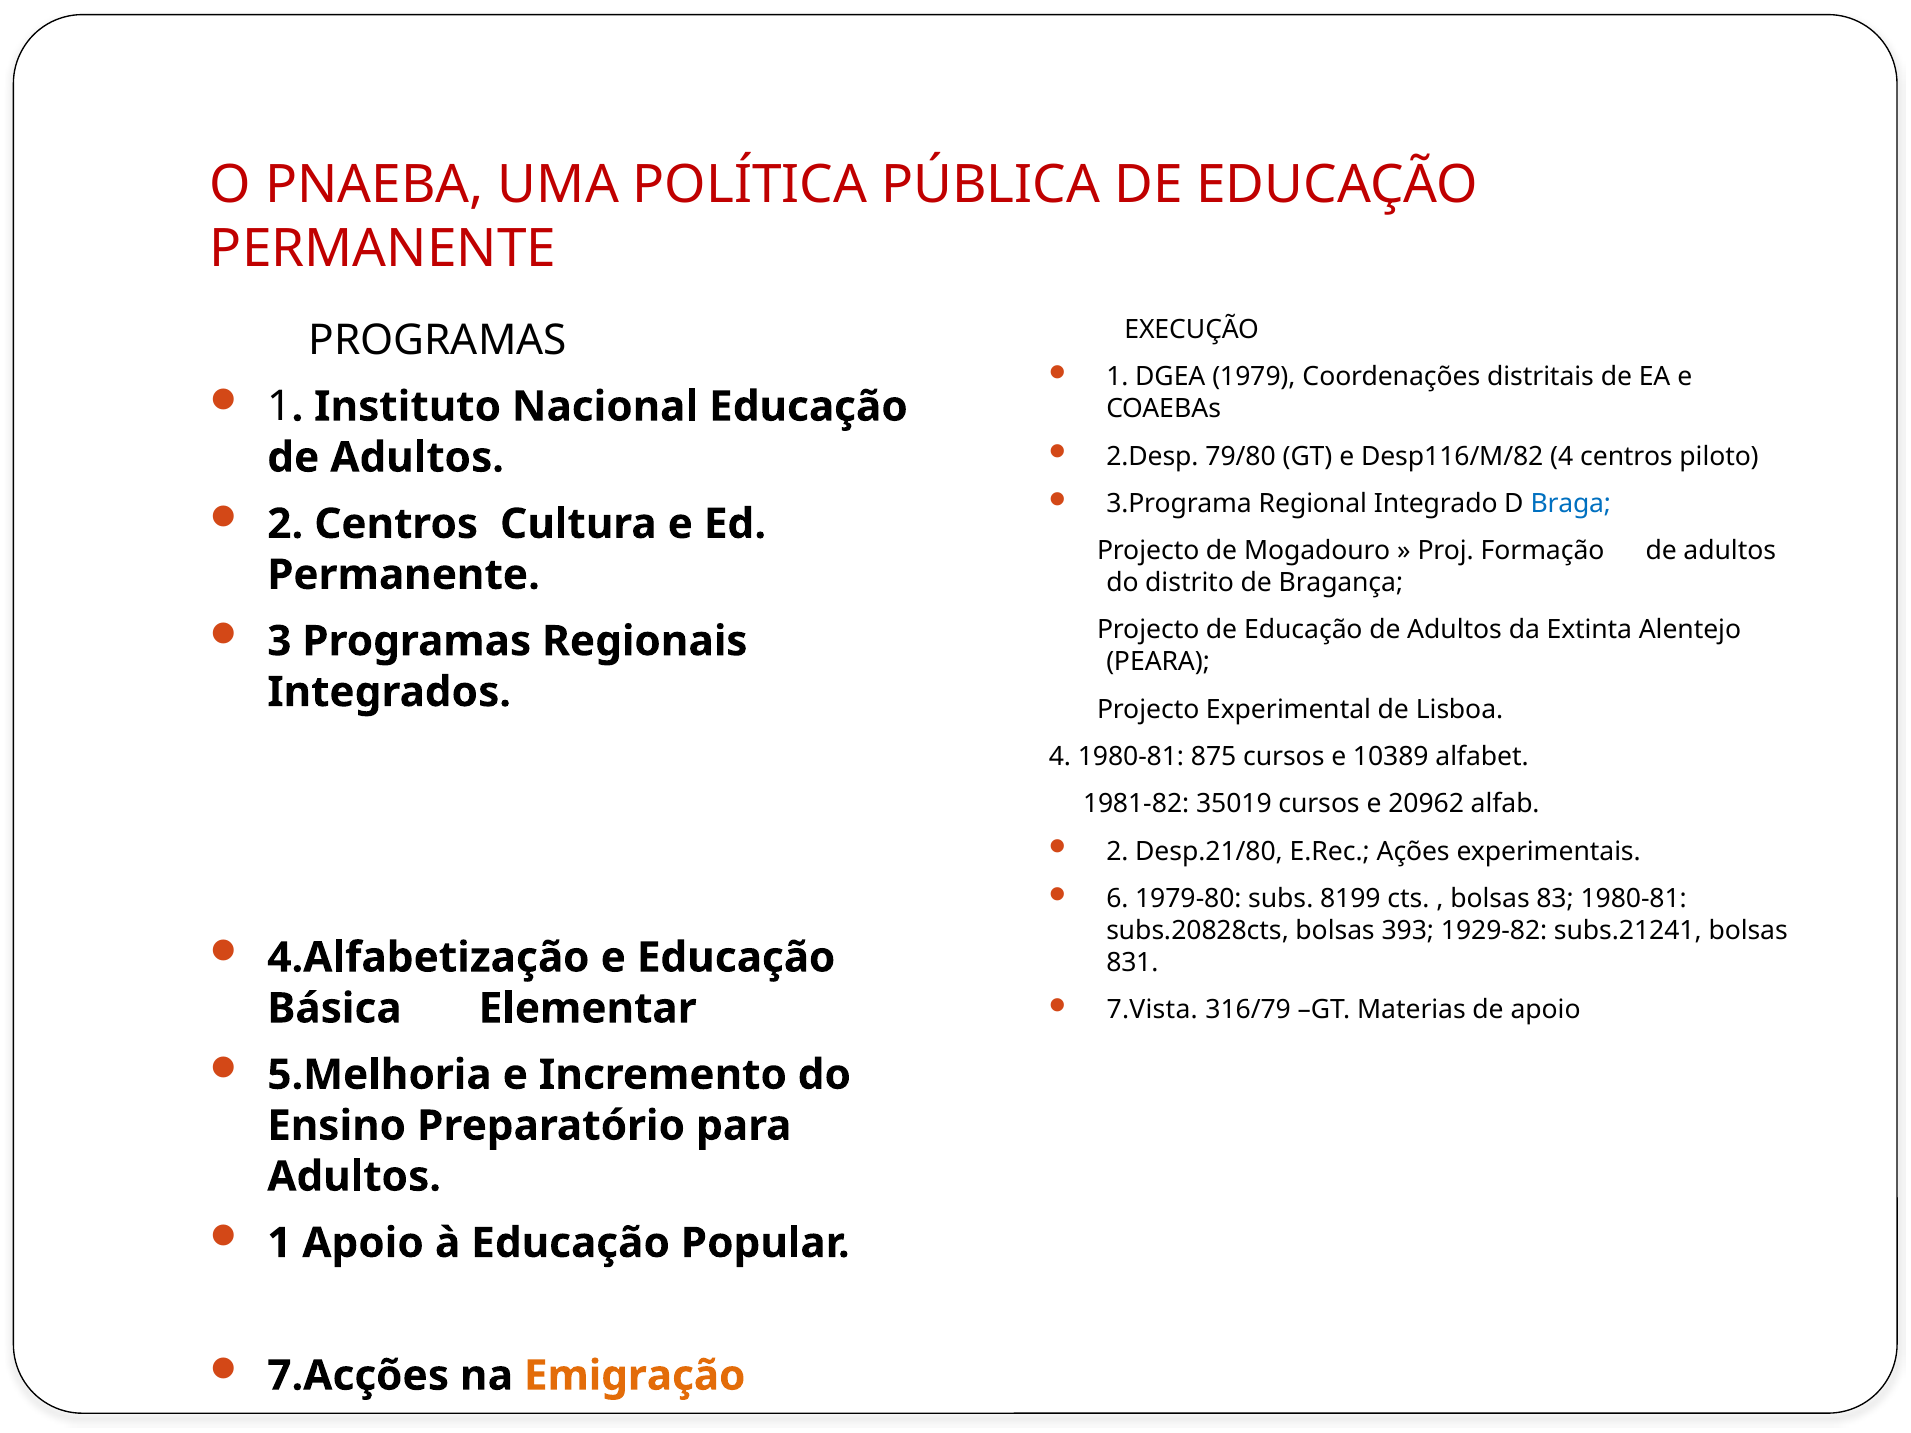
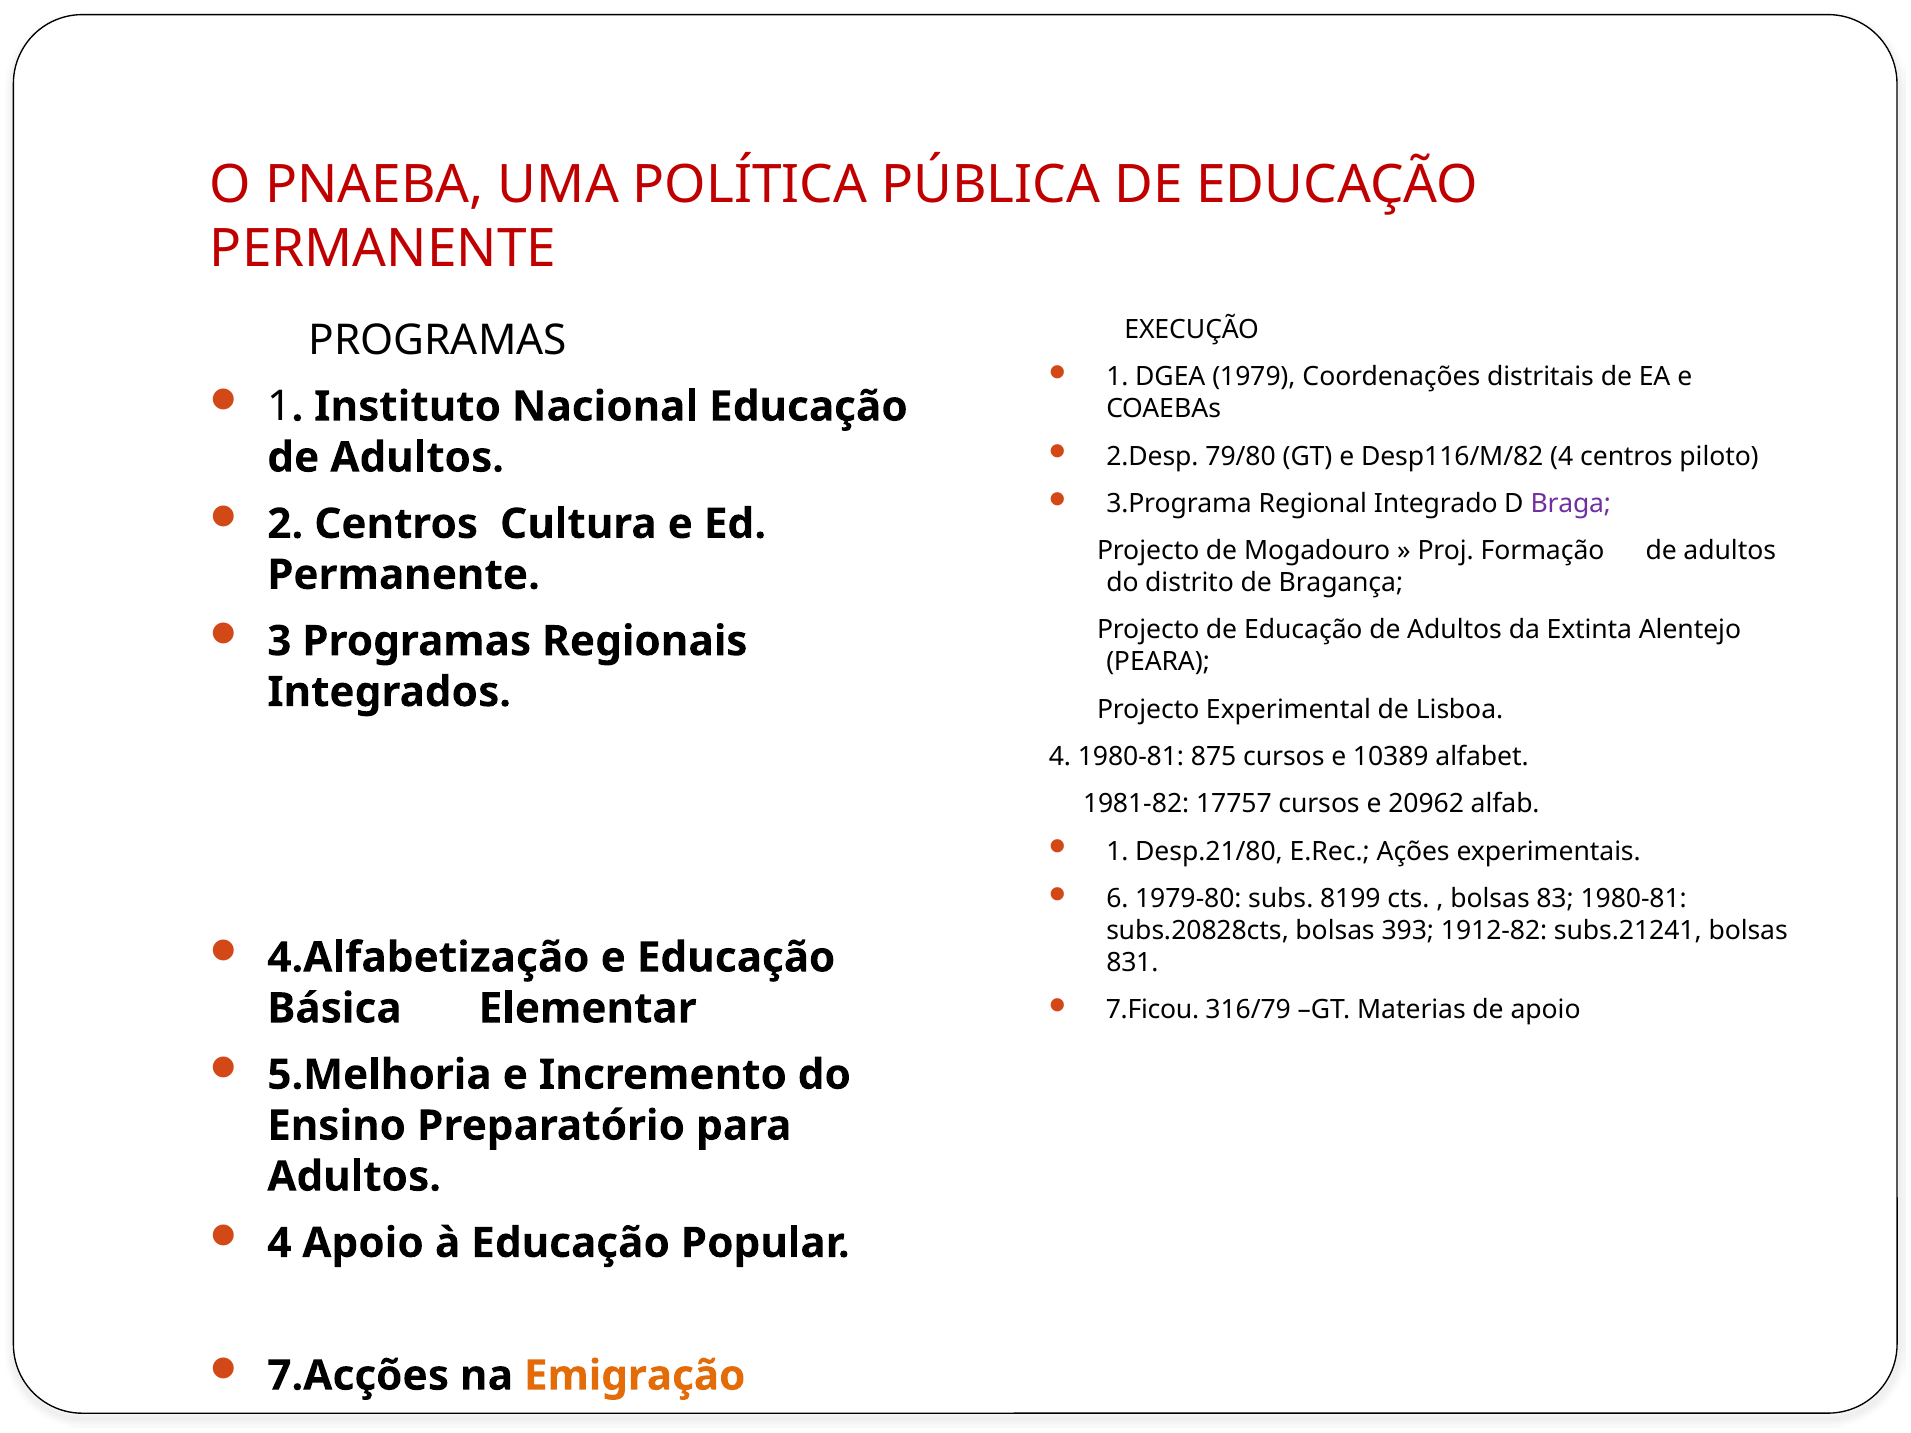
Braga colour: blue -> purple
35019: 35019 -> 17757
2 at (1117, 851): 2 -> 1
1929-82: 1929-82 -> 1912-82
7.Vista: 7.Vista -> 7.Ficou
1 at (279, 1243): 1 -> 4
